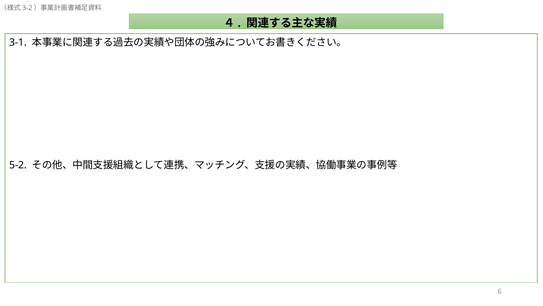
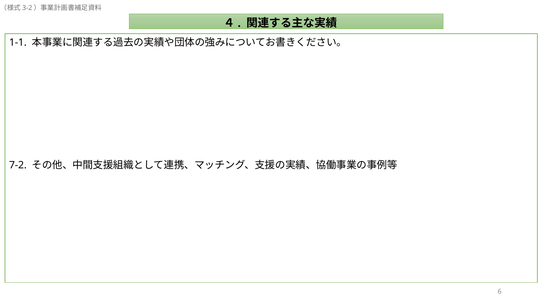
3-1: 3-1 -> 1-1
5-2: 5-2 -> 7-2
